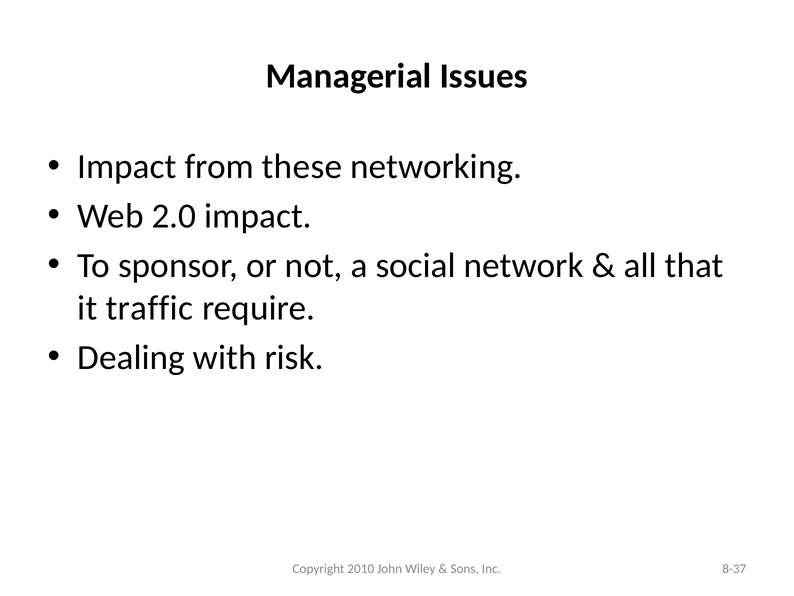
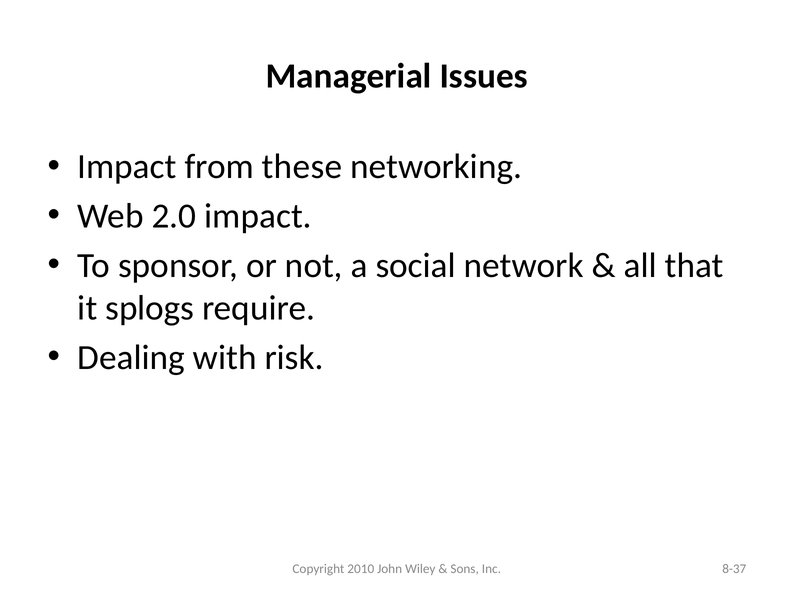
traffic: traffic -> splogs
